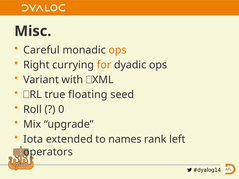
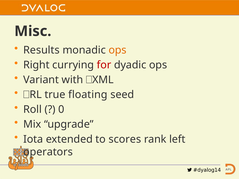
Careful: Careful -> Results
for colour: orange -> red
names: names -> scores
